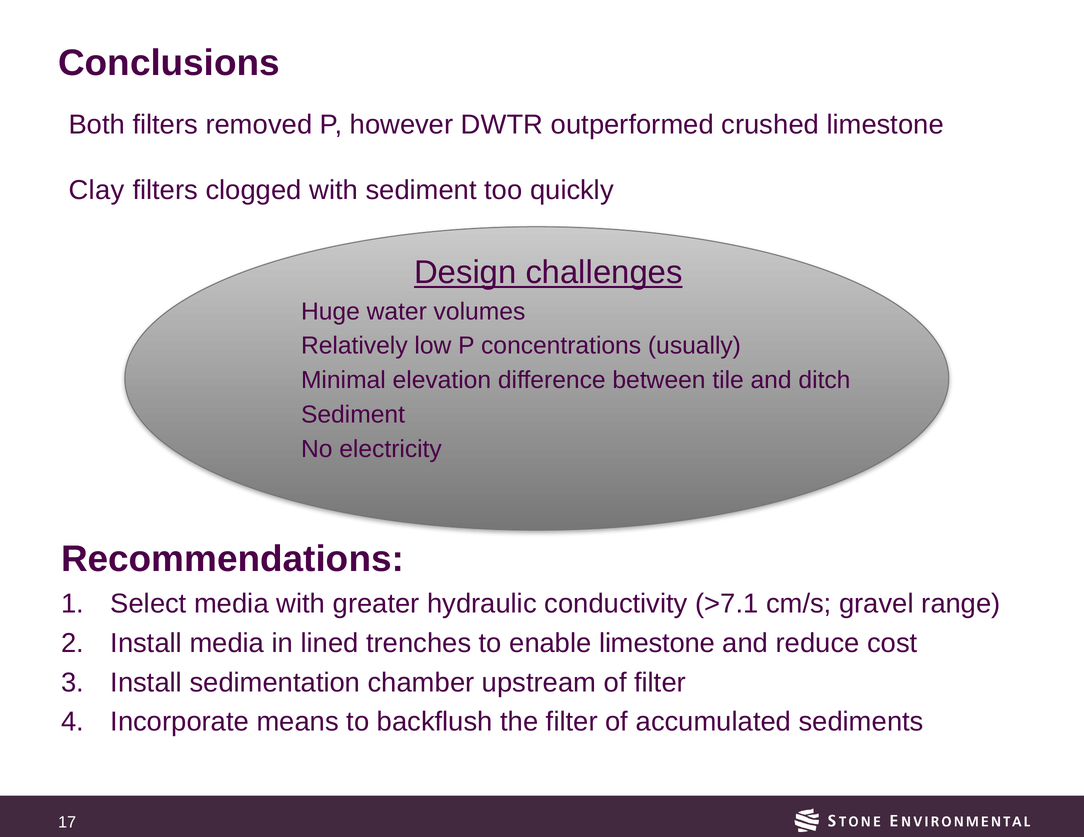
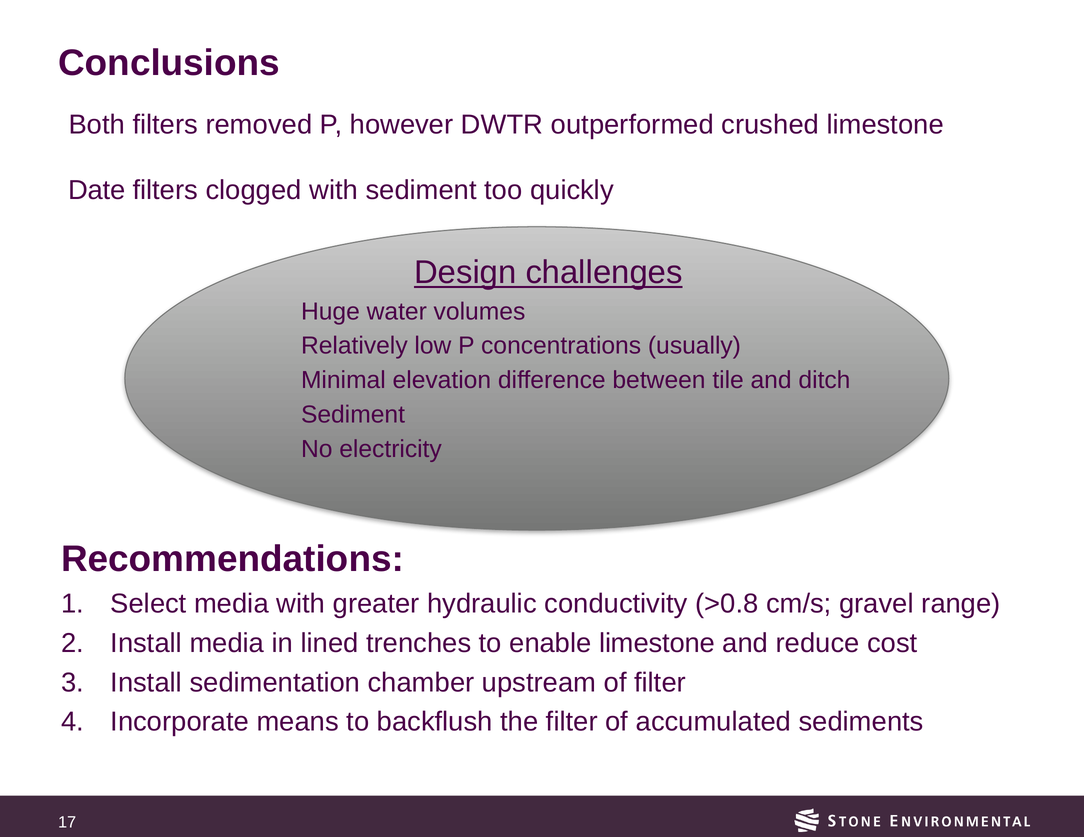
Clay: Clay -> Date
>7.1: >7.1 -> >0.8
